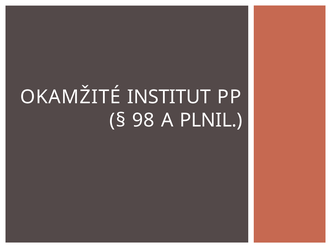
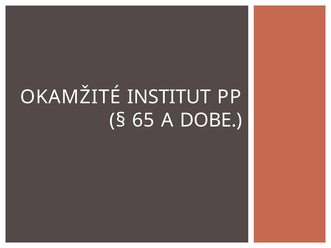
98: 98 -> 65
PLNIL: PLNIL -> DOBE
